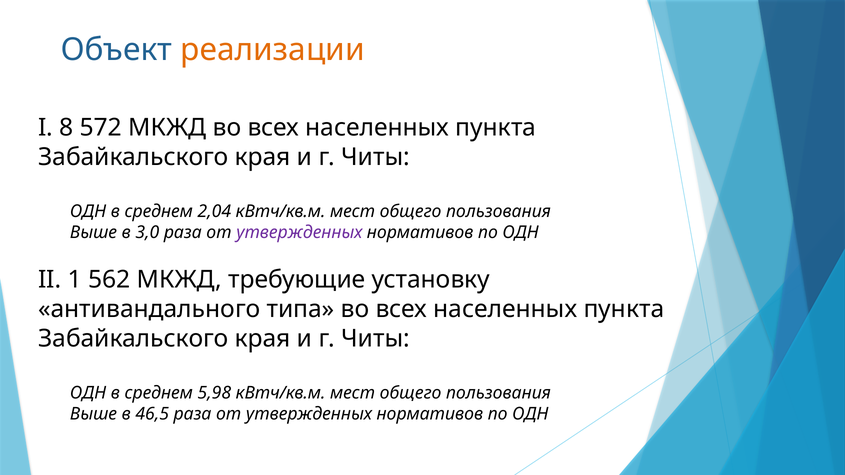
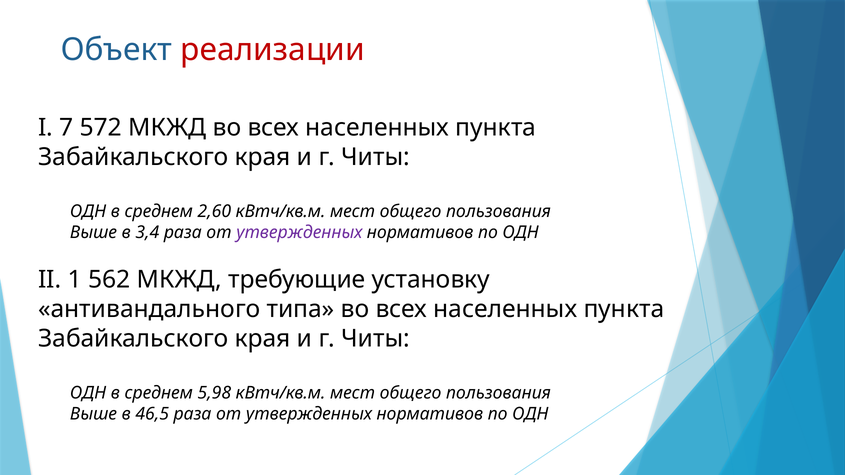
реализации colour: orange -> red
8: 8 -> 7
2,04: 2,04 -> 2,60
3,0: 3,0 -> 3,4
